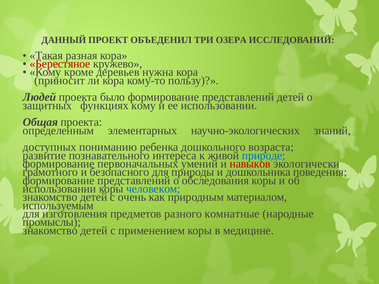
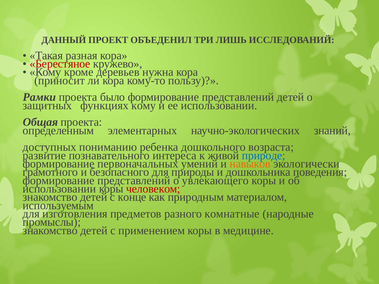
ОЗЕРА: ОЗЕРА -> ЛИШЬ
Людей: Людей -> Рамки
навыков colour: red -> orange
обследования: обследования -> увлекающего
человеком colour: blue -> red
очень: очень -> конце
